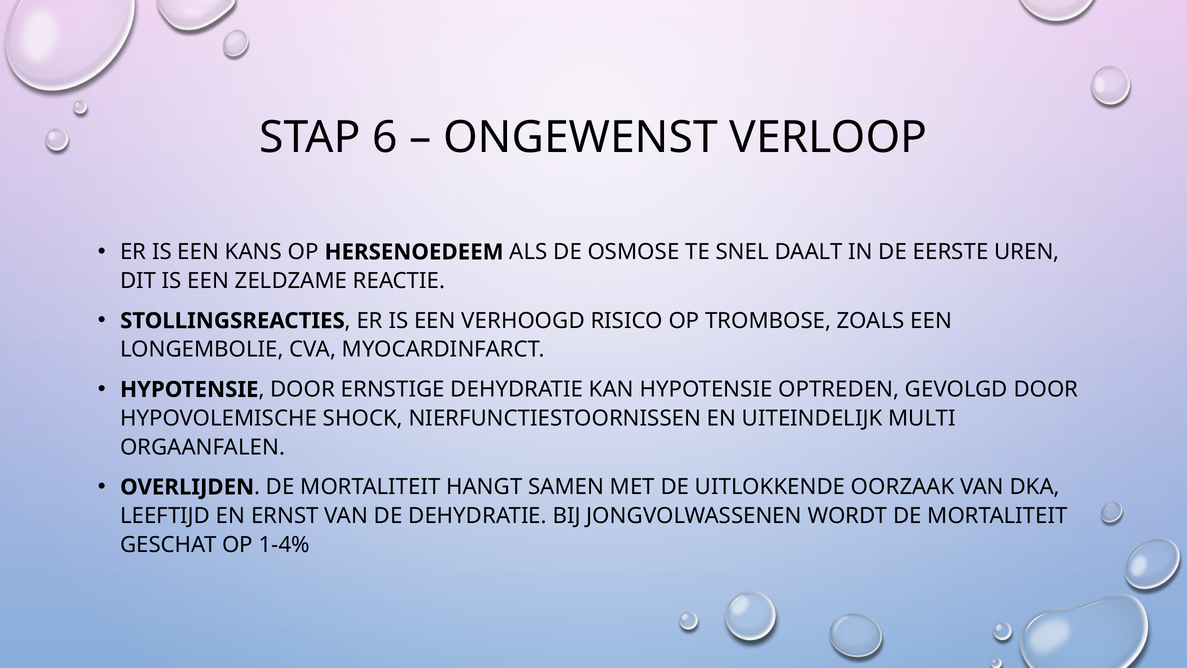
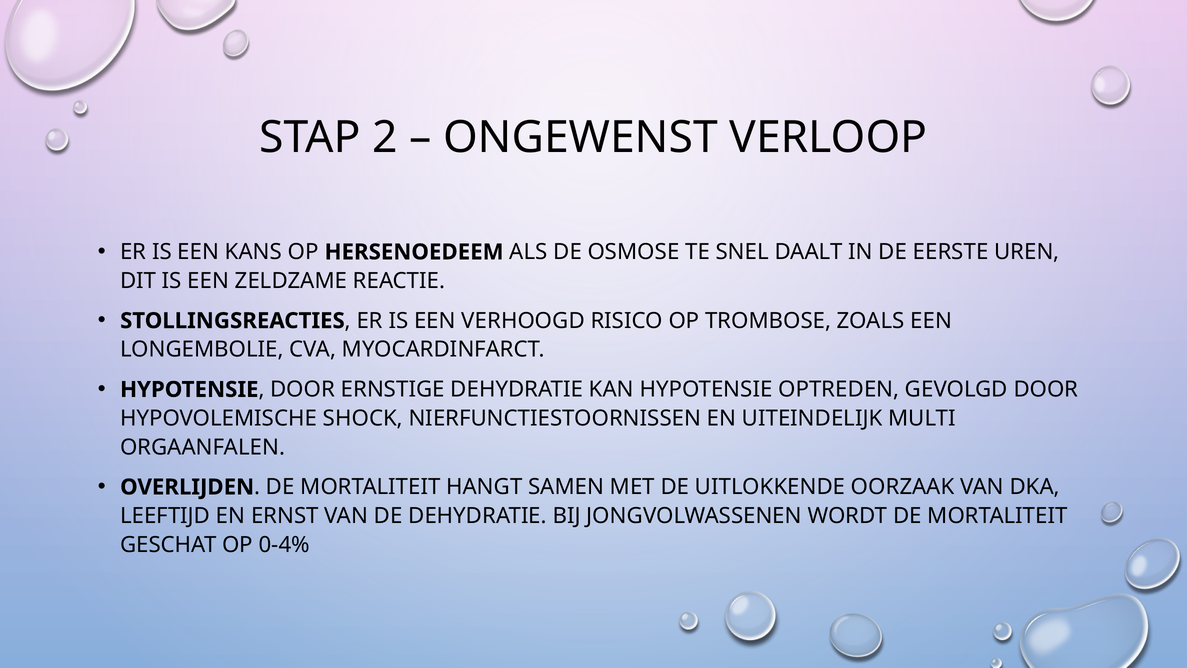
6: 6 -> 2
1-4%: 1-4% -> 0-4%
